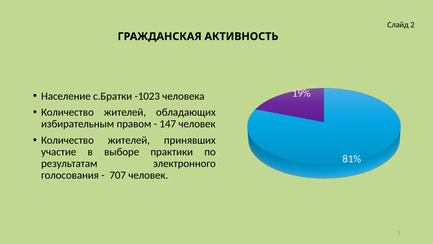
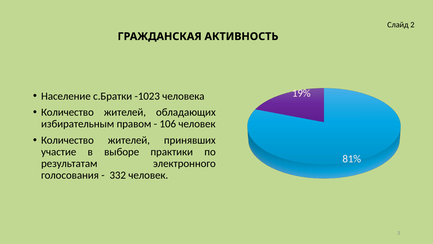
147: 147 -> 106
707: 707 -> 332
